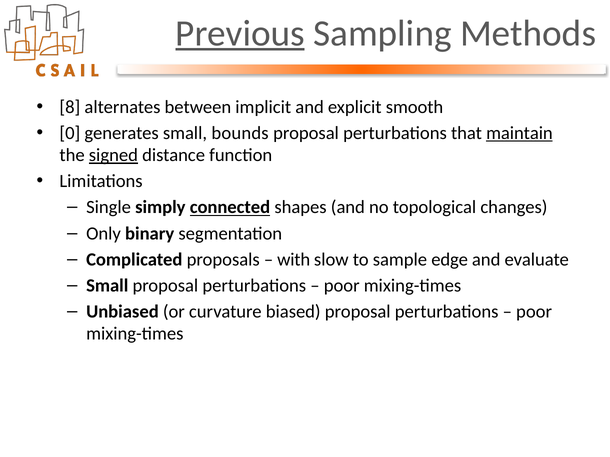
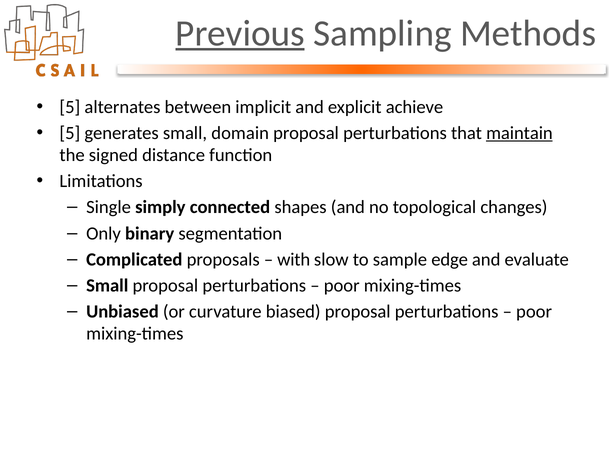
8 at (70, 107): 8 -> 5
smooth: smooth -> achieve
0 at (70, 133): 0 -> 5
bounds: bounds -> domain
signed underline: present -> none
connected underline: present -> none
